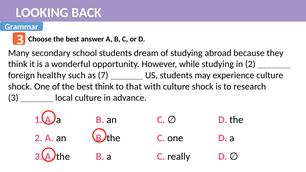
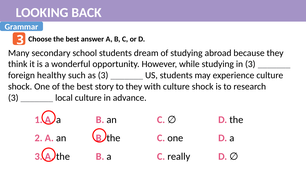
in 2: 2 -> 3
as 7: 7 -> 3
best think: think -> story
to that: that -> they
